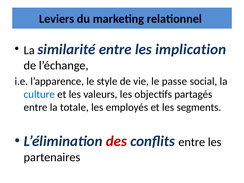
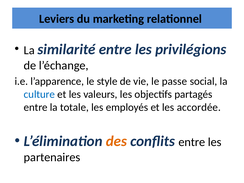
implication: implication -> privilégions
segments: segments -> accordée
des colour: red -> orange
